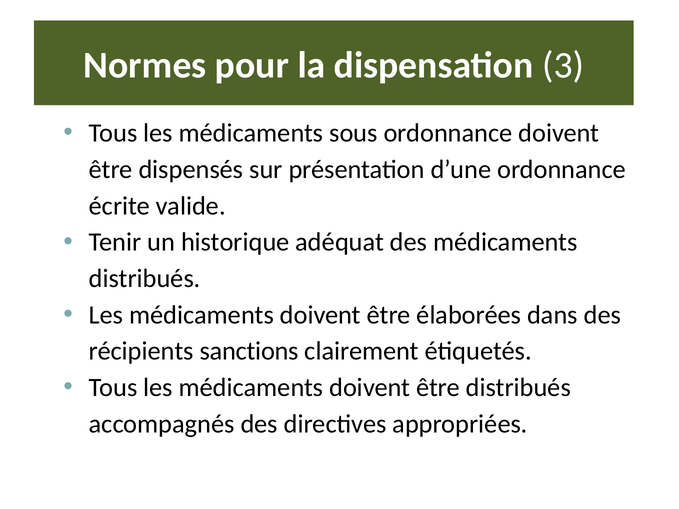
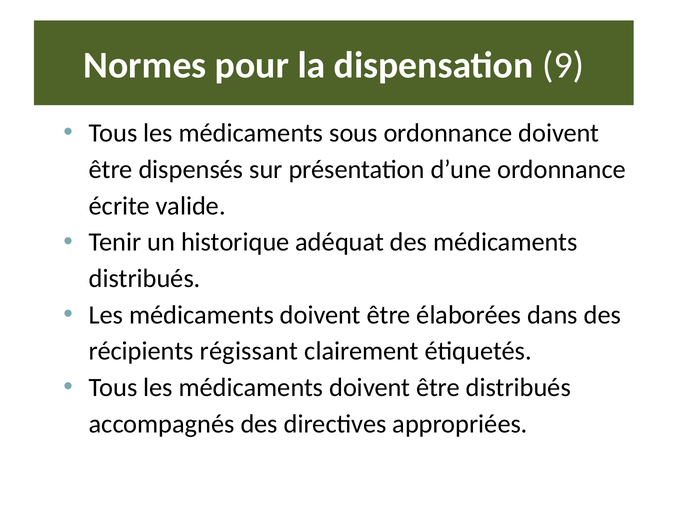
3: 3 -> 9
sanctions: sanctions -> régissant
